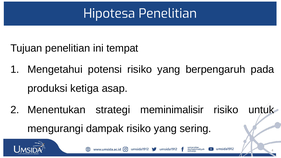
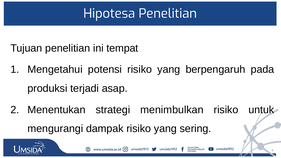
ketiga: ketiga -> terjadi
meminimalisir: meminimalisir -> menimbulkan
